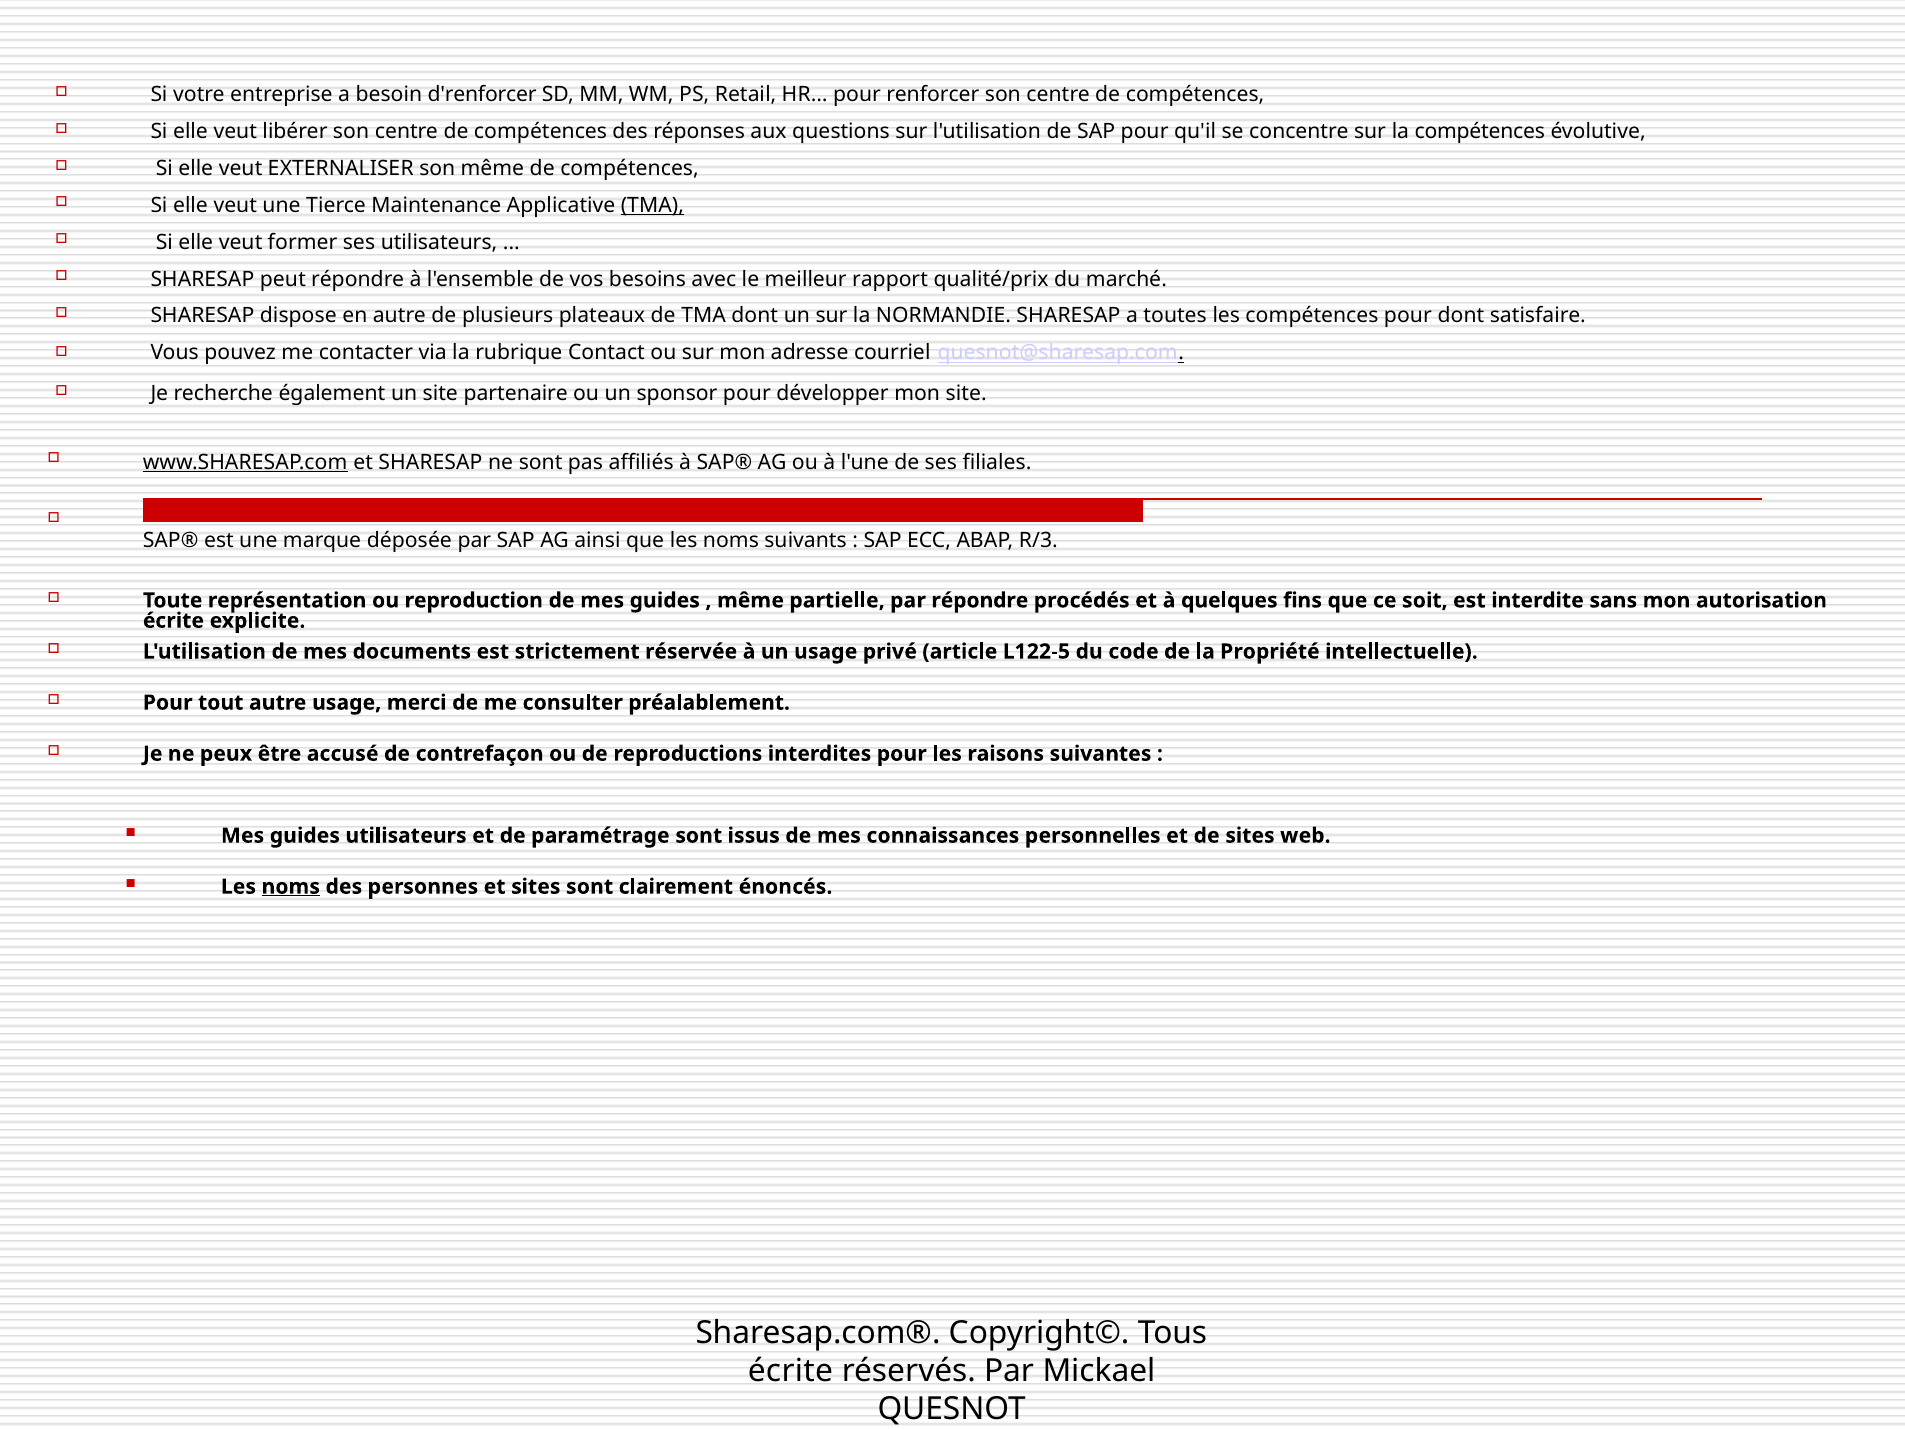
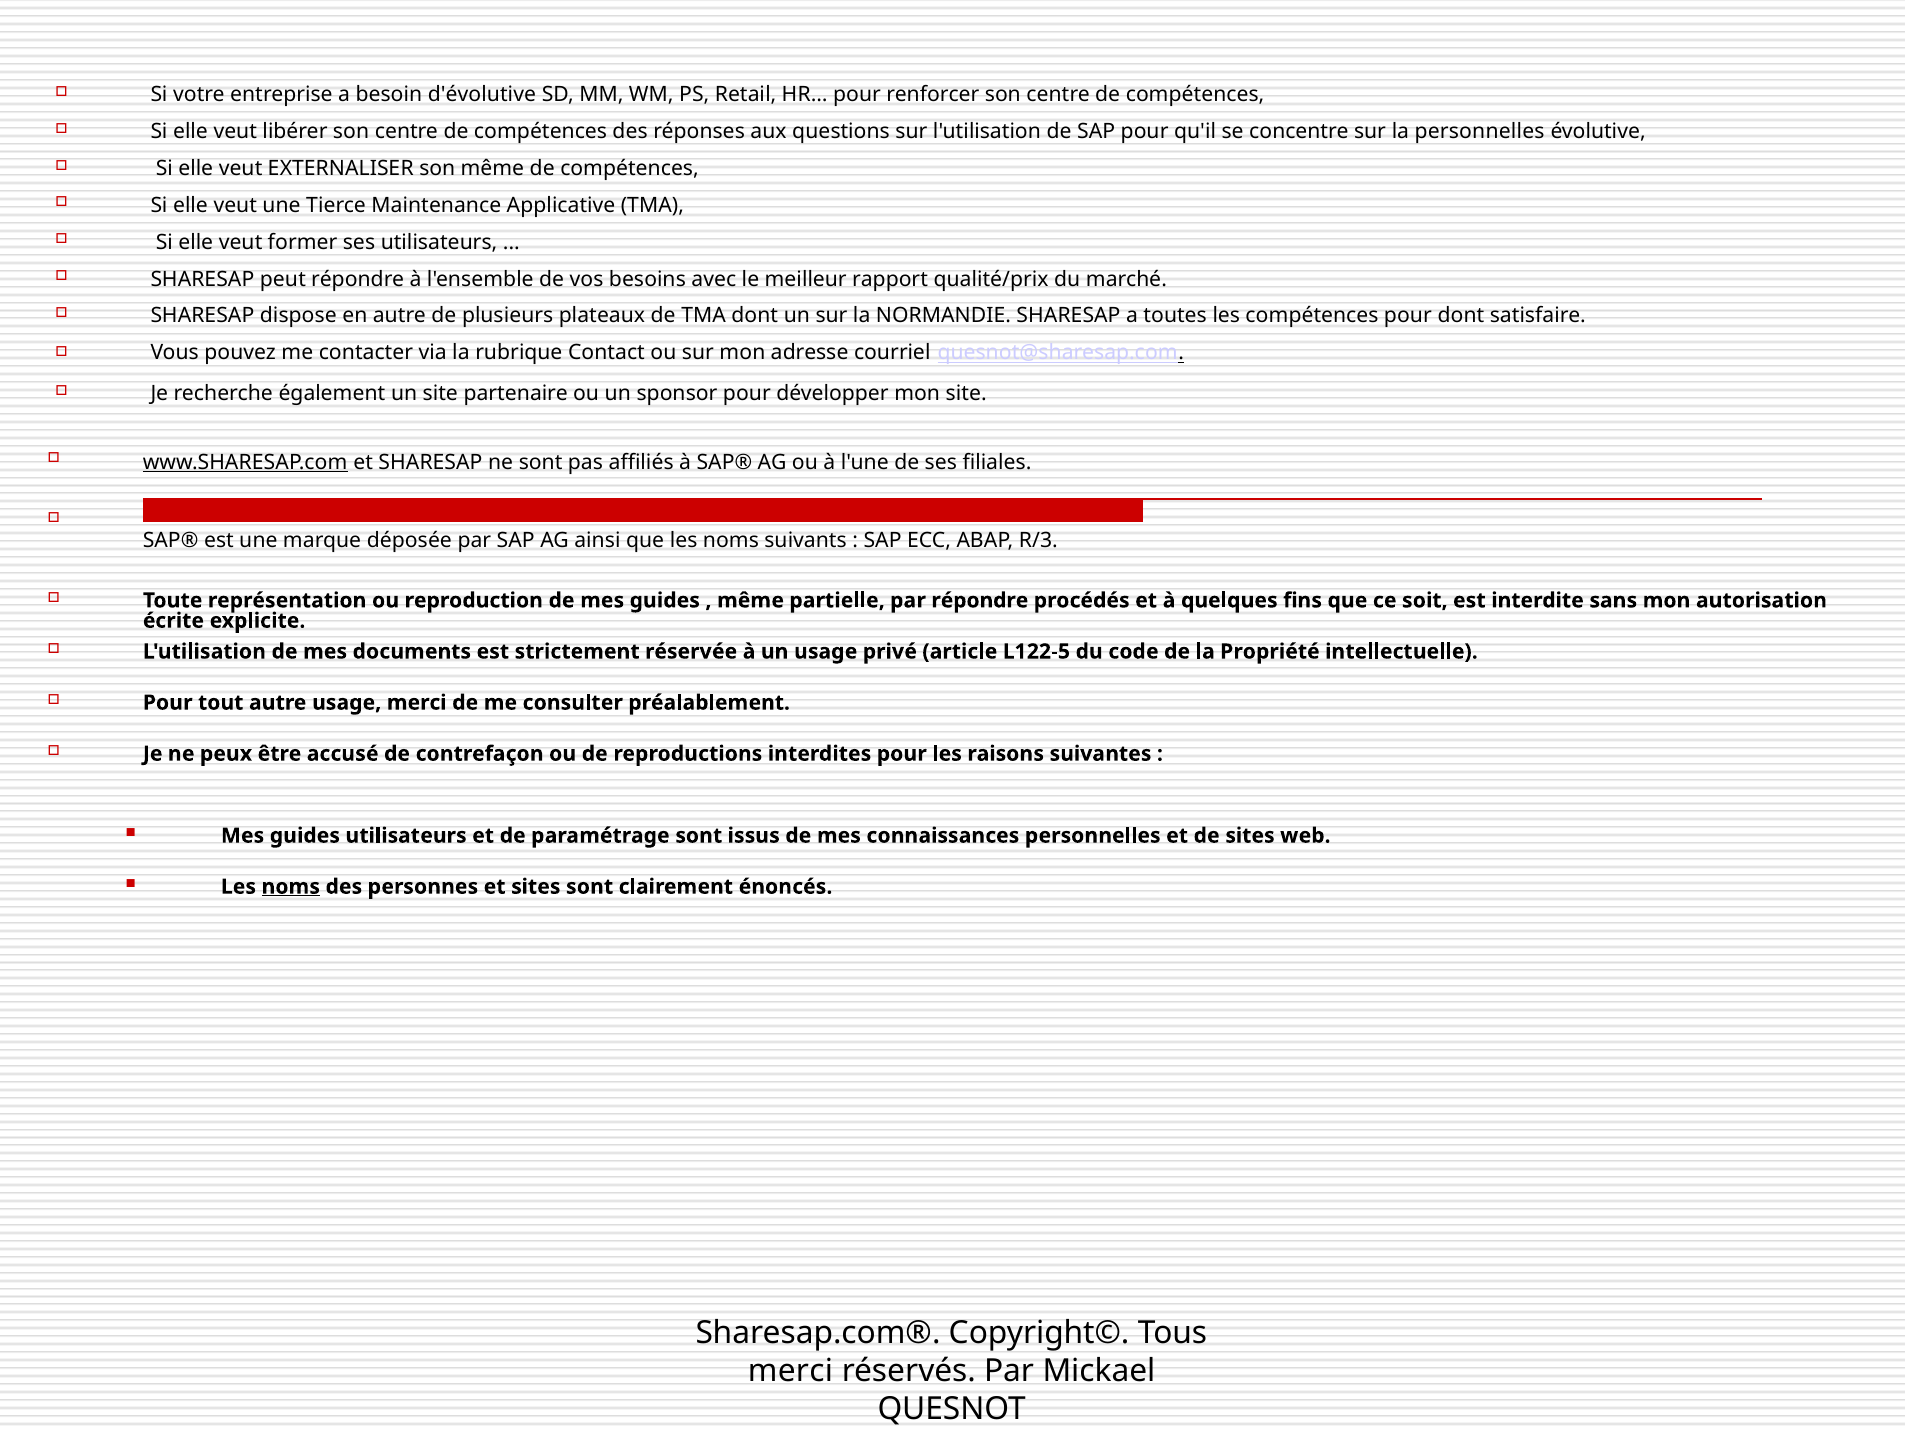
d'renforcer: d'renforcer -> d'évolutive
la compétences: compétences -> personnelles
TMA at (652, 205) underline: present -> none
écrite at (790, 1371): écrite -> merci
